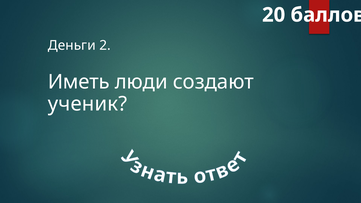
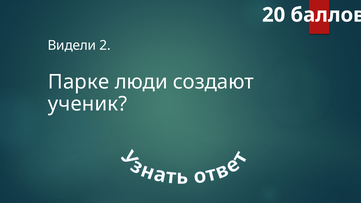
Деньги: Деньги -> Видели
Иметь: Иметь -> Парке
